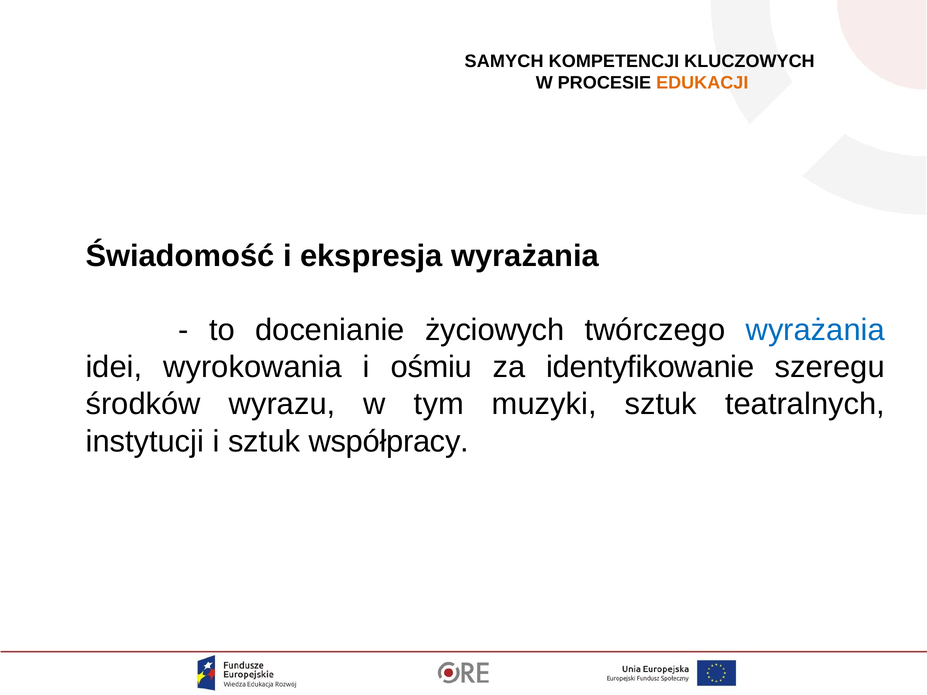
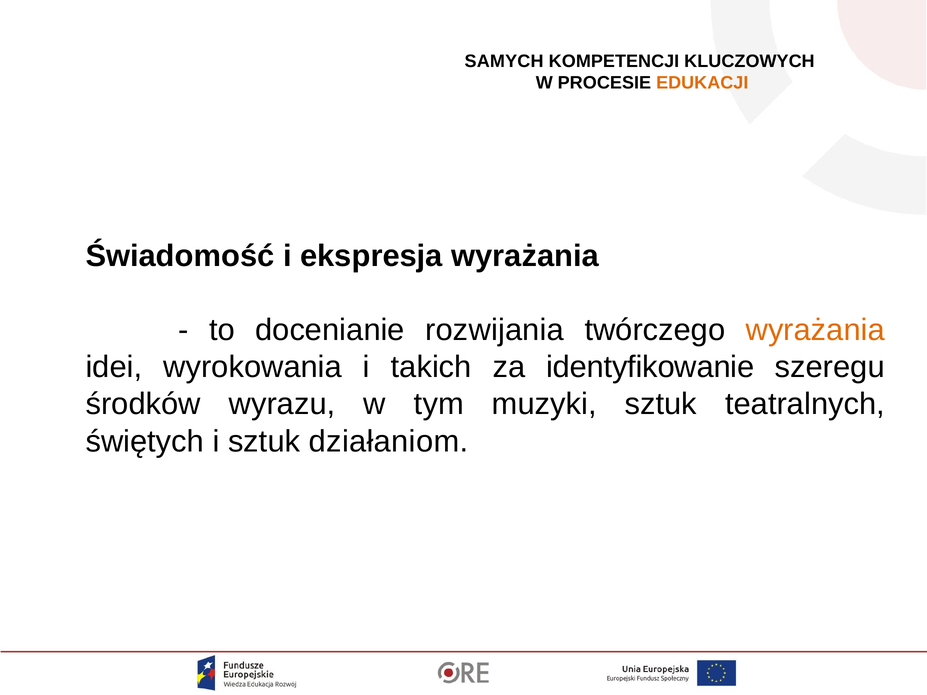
życiowych: życiowych -> rozwijania
wyrażania at (815, 330) colour: blue -> orange
ośmiu: ośmiu -> takich
instytucji: instytucji -> świętych
współpracy: współpracy -> działaniom
